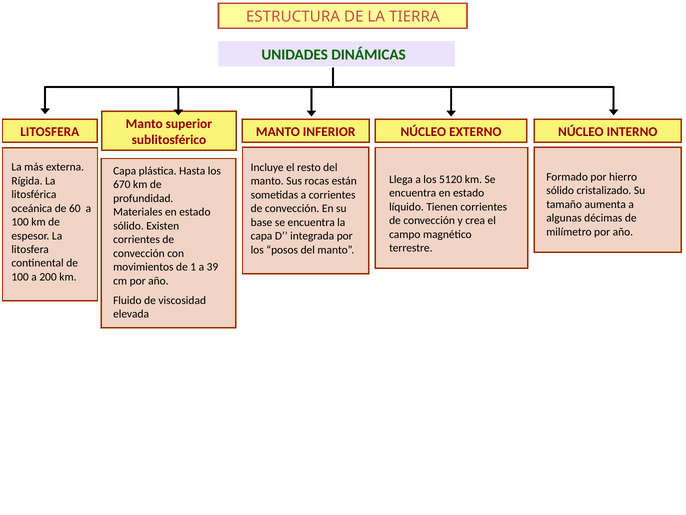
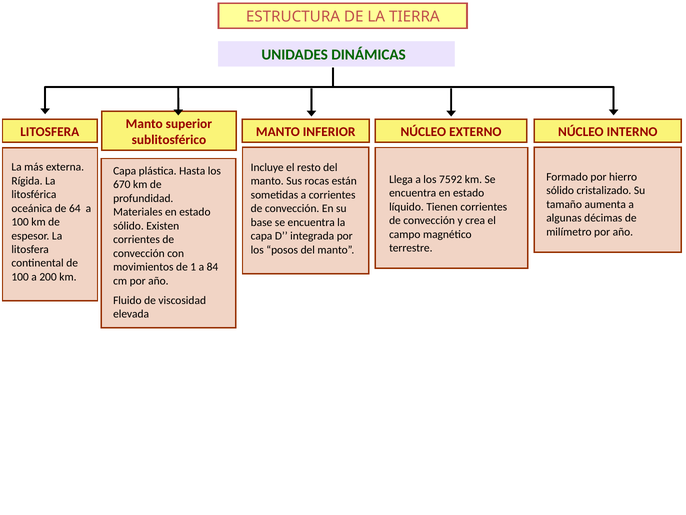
5120: 5120 -> 7592
60: 60 -> 64
39: 39 -> 84
